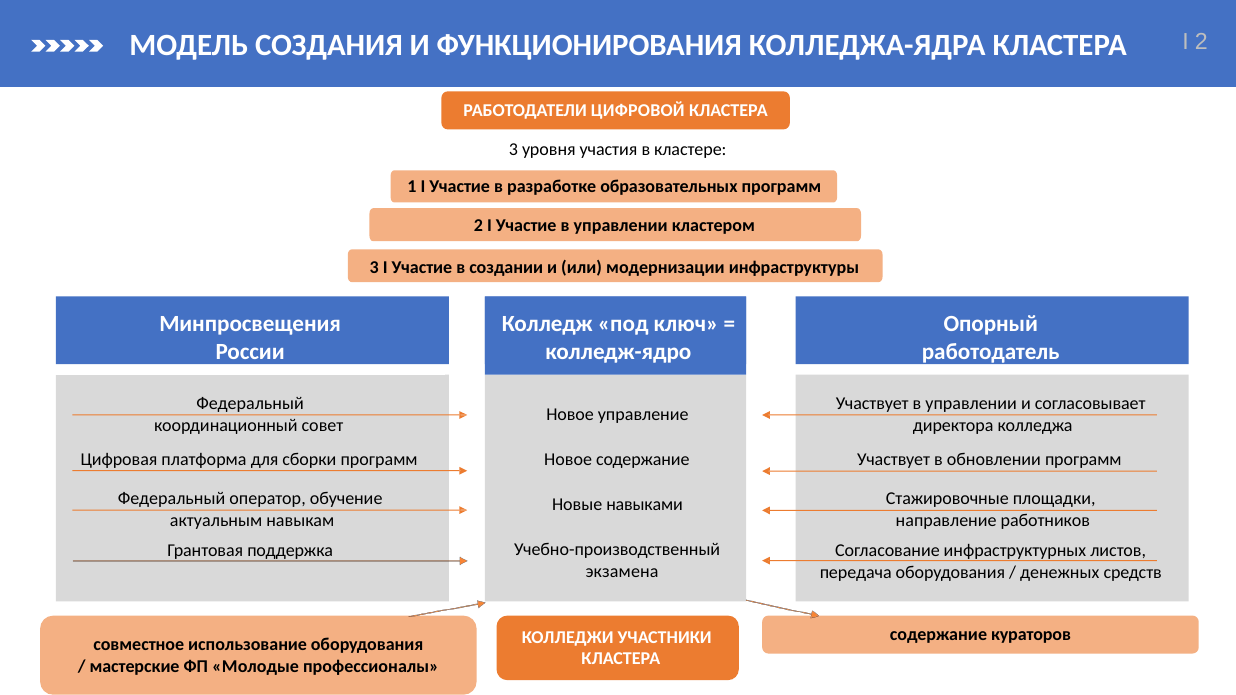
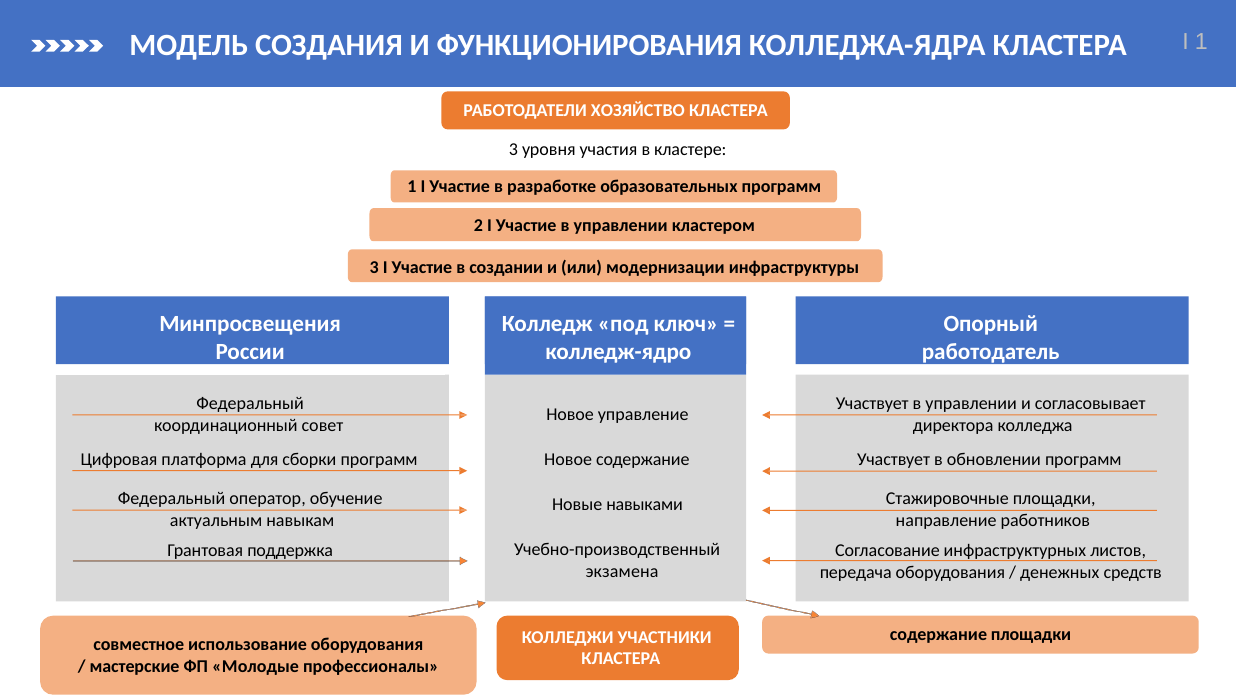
I 2: 2 -> 1
ЦИФРОВОЙ: ЦИФРОВОЙ -> ХОЗЯЙСТВО
содержание кураторов: кураторов -> площадки
